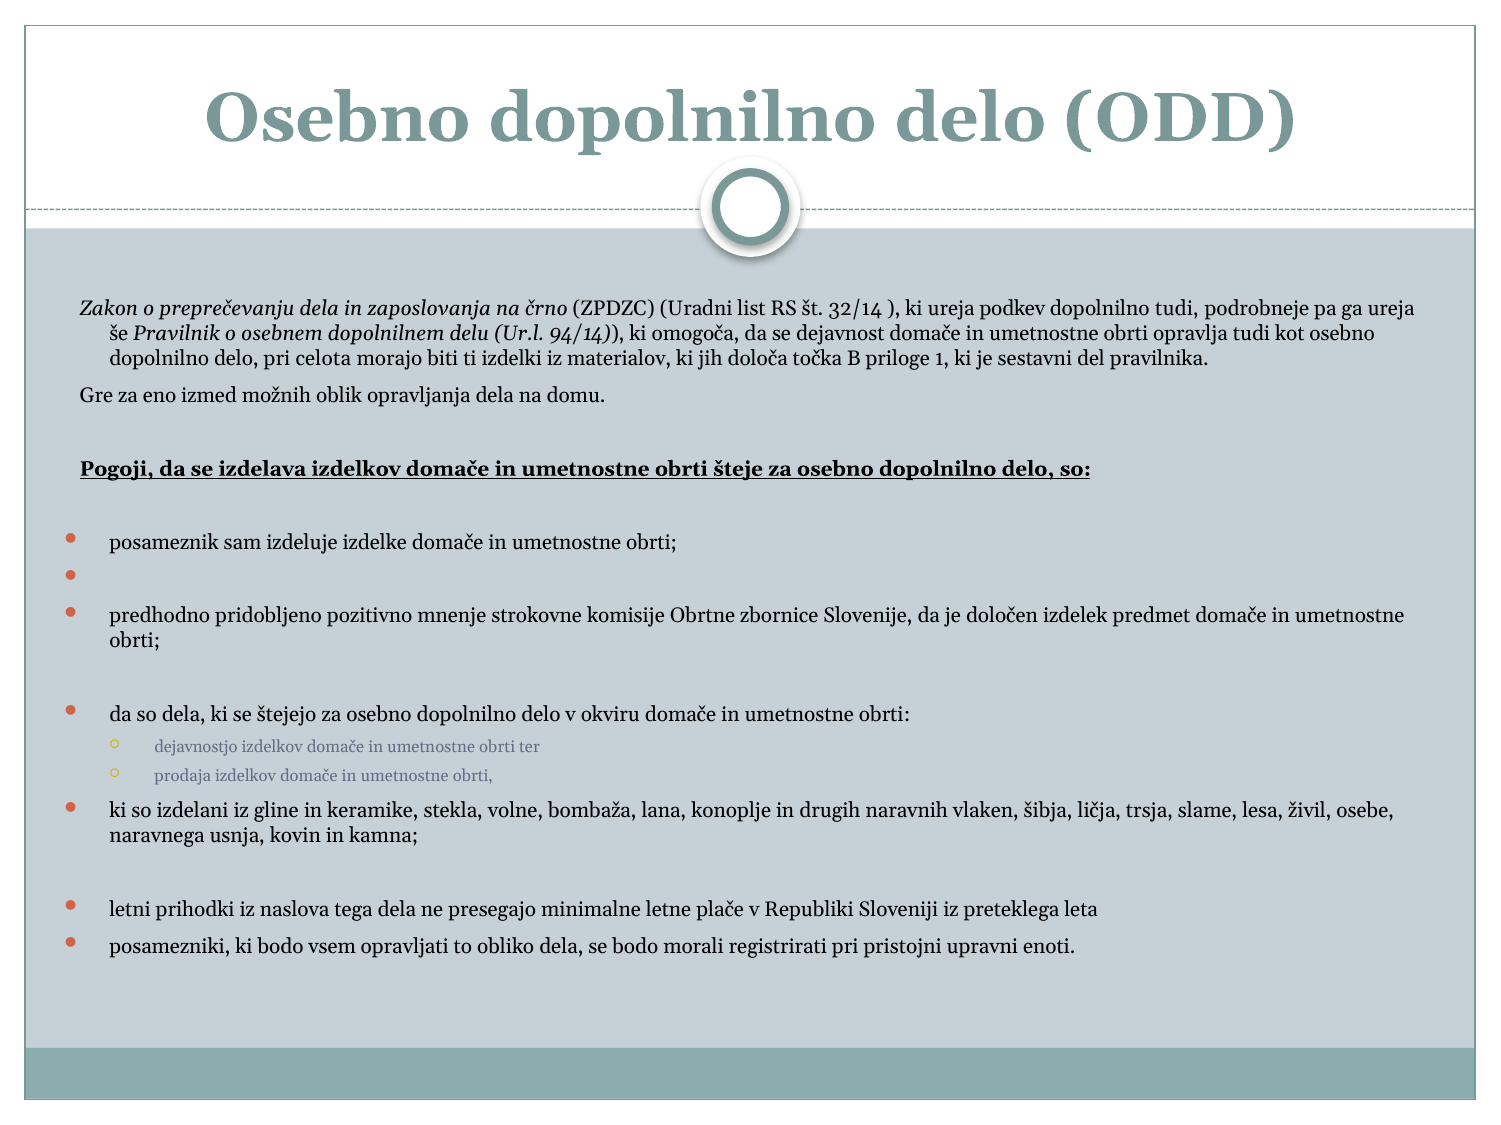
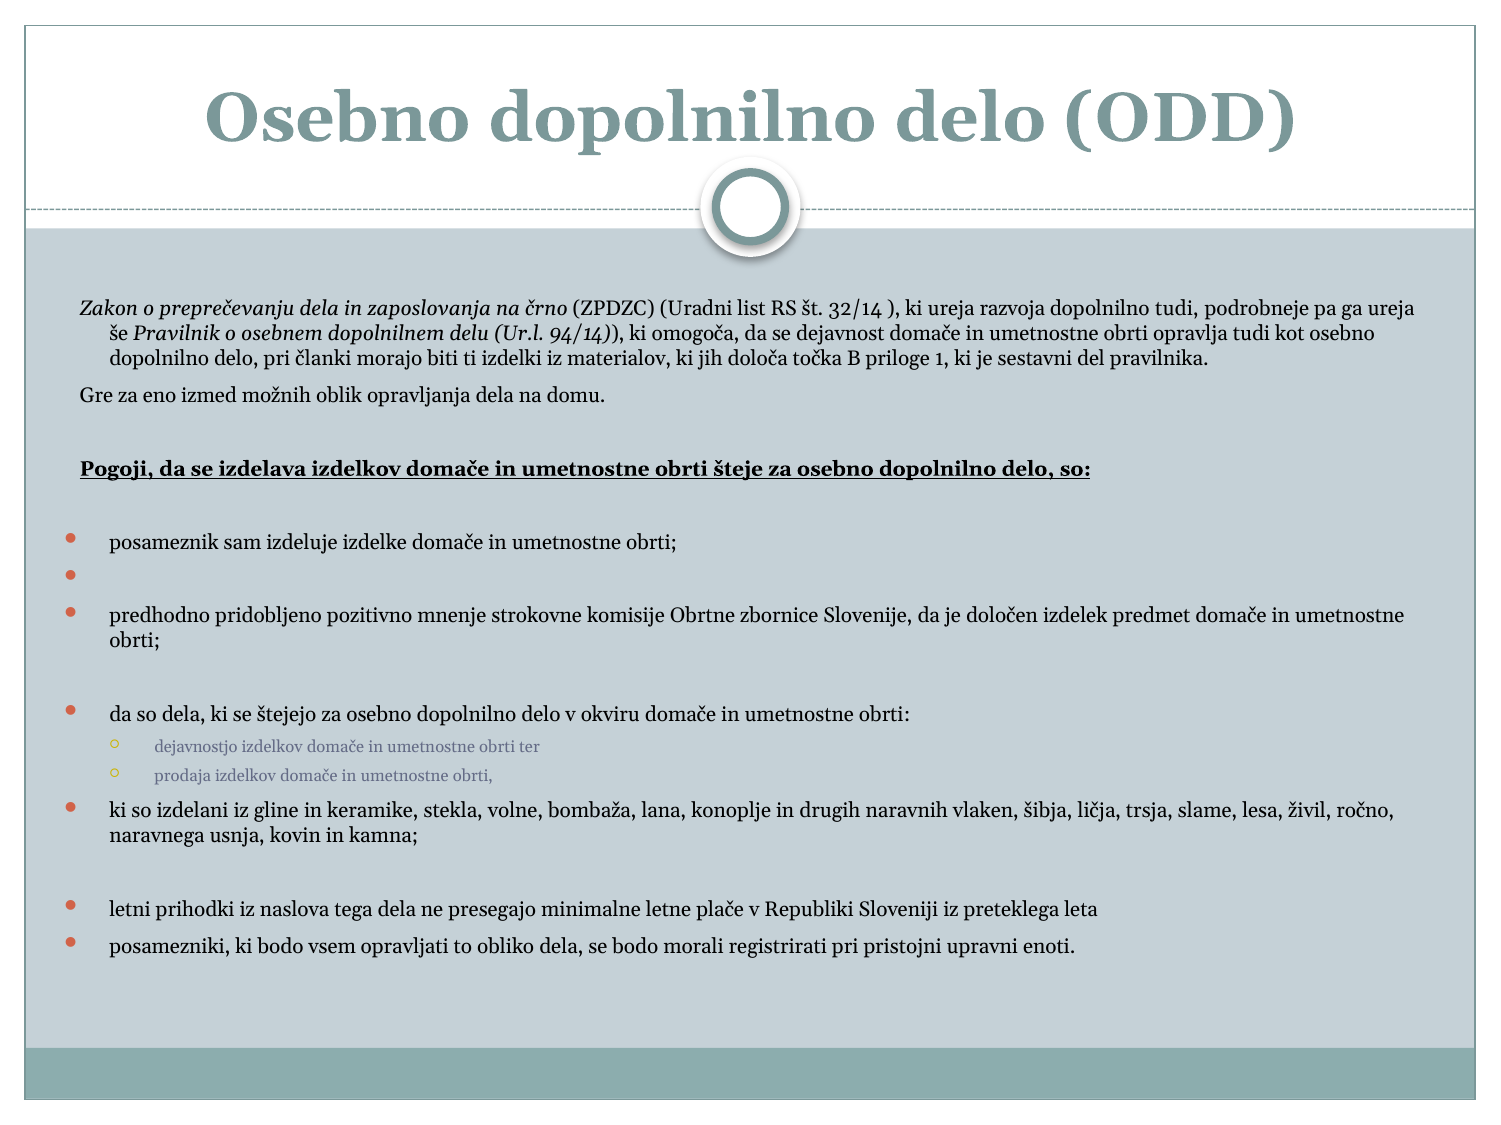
podkev: podkev -> razvoja
celota: celota -> članki
osebe: osebe -> ročno
